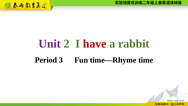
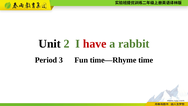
Unit colour: purple -> black
